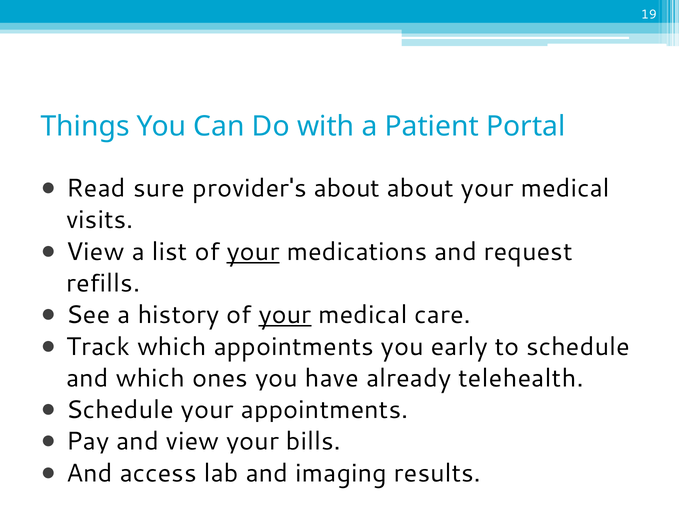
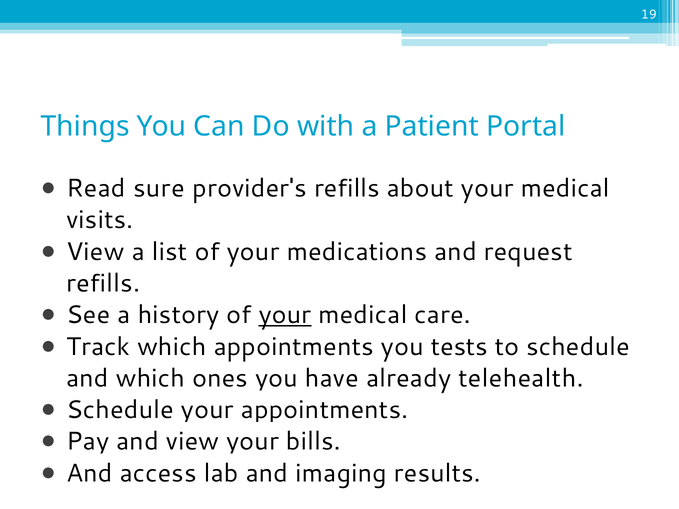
provider's about: about -> refills
your at (253, 252) underline: present -> none
early: early -> tests
